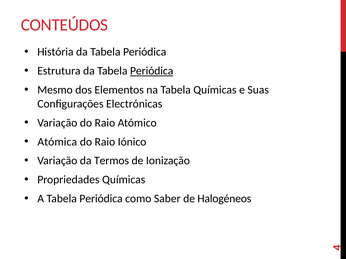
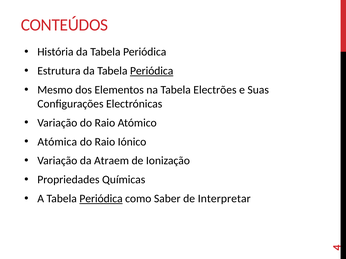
Tabela Químicas: Químicas -> Electrões
Termos: Termos -> Atraem
Periódica at (101, 199) underline: none -> present
Halogéneos: Halogéneos -> Interpretar
